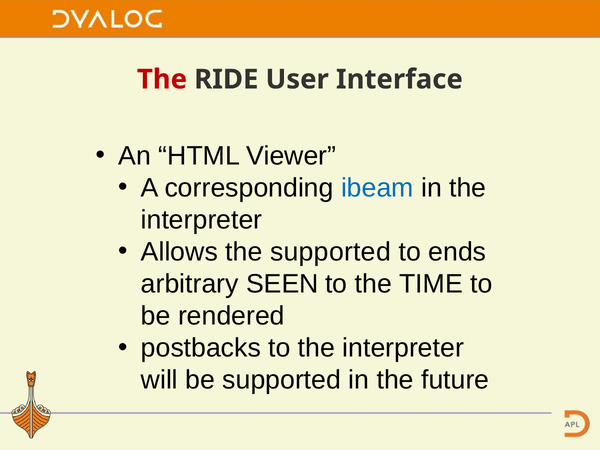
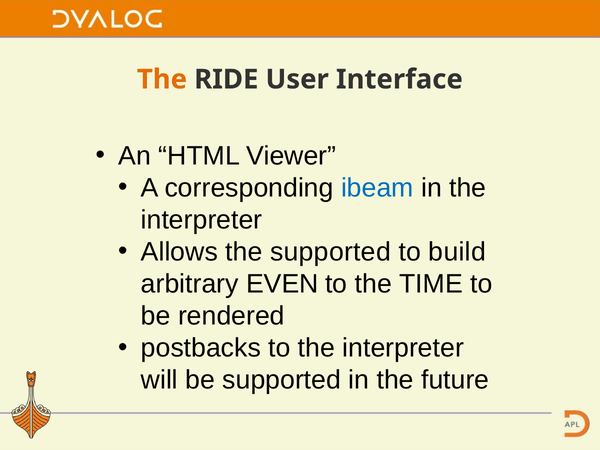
The at (162, 79) colour: red -> orange
ends: ends -> build
SEEN: SEEN -> EVEN
